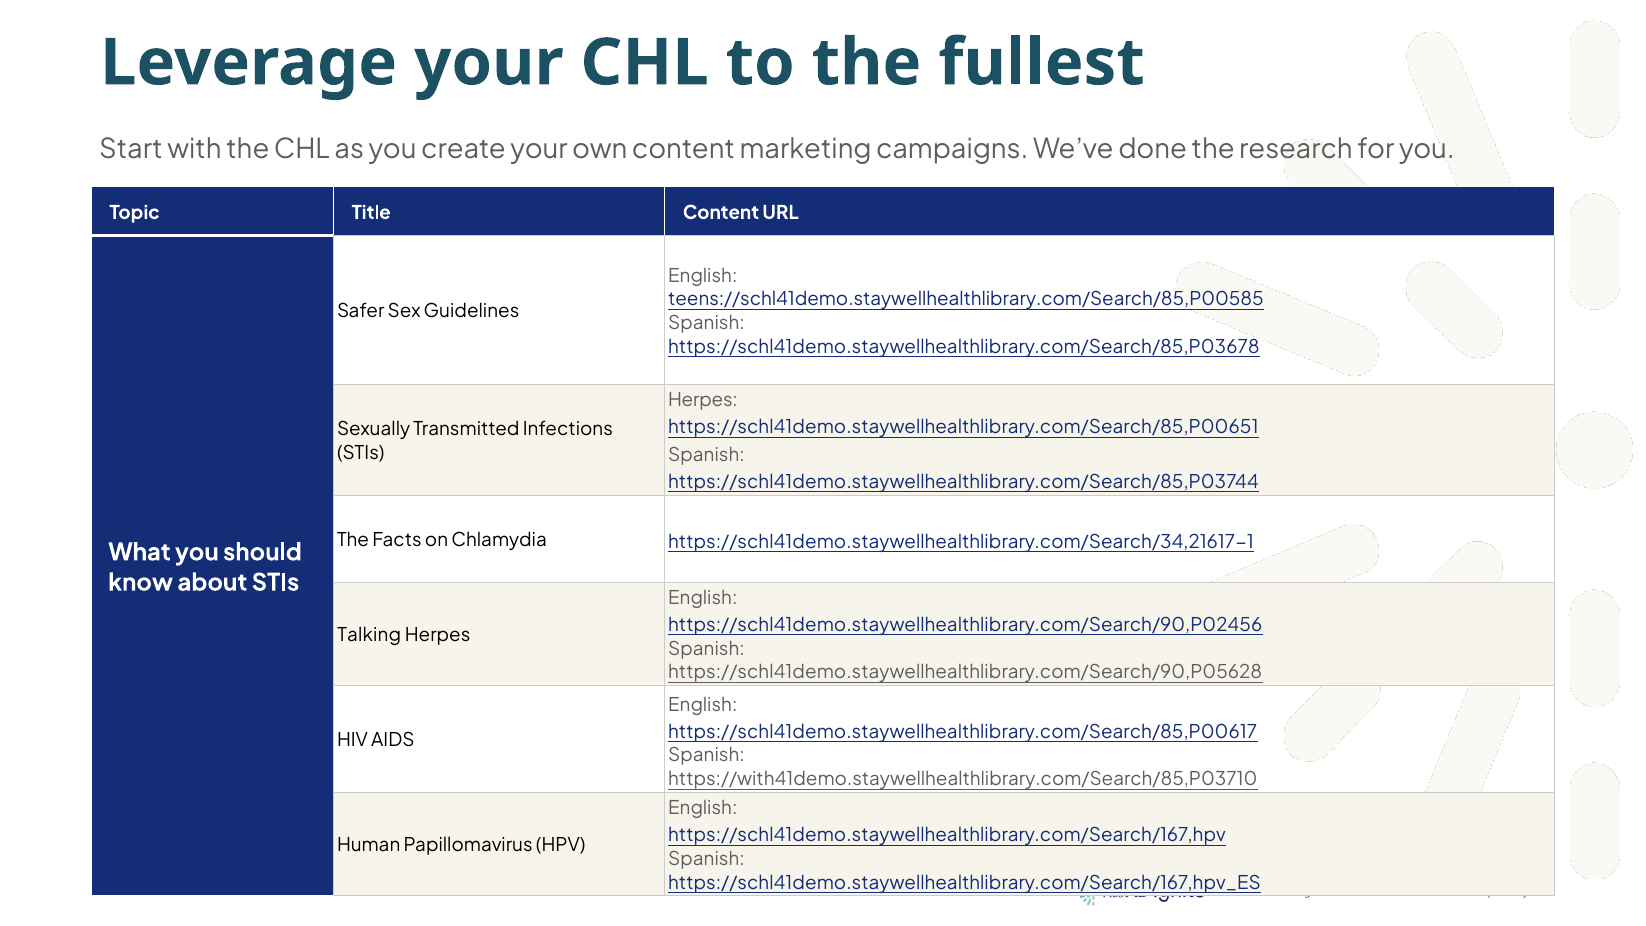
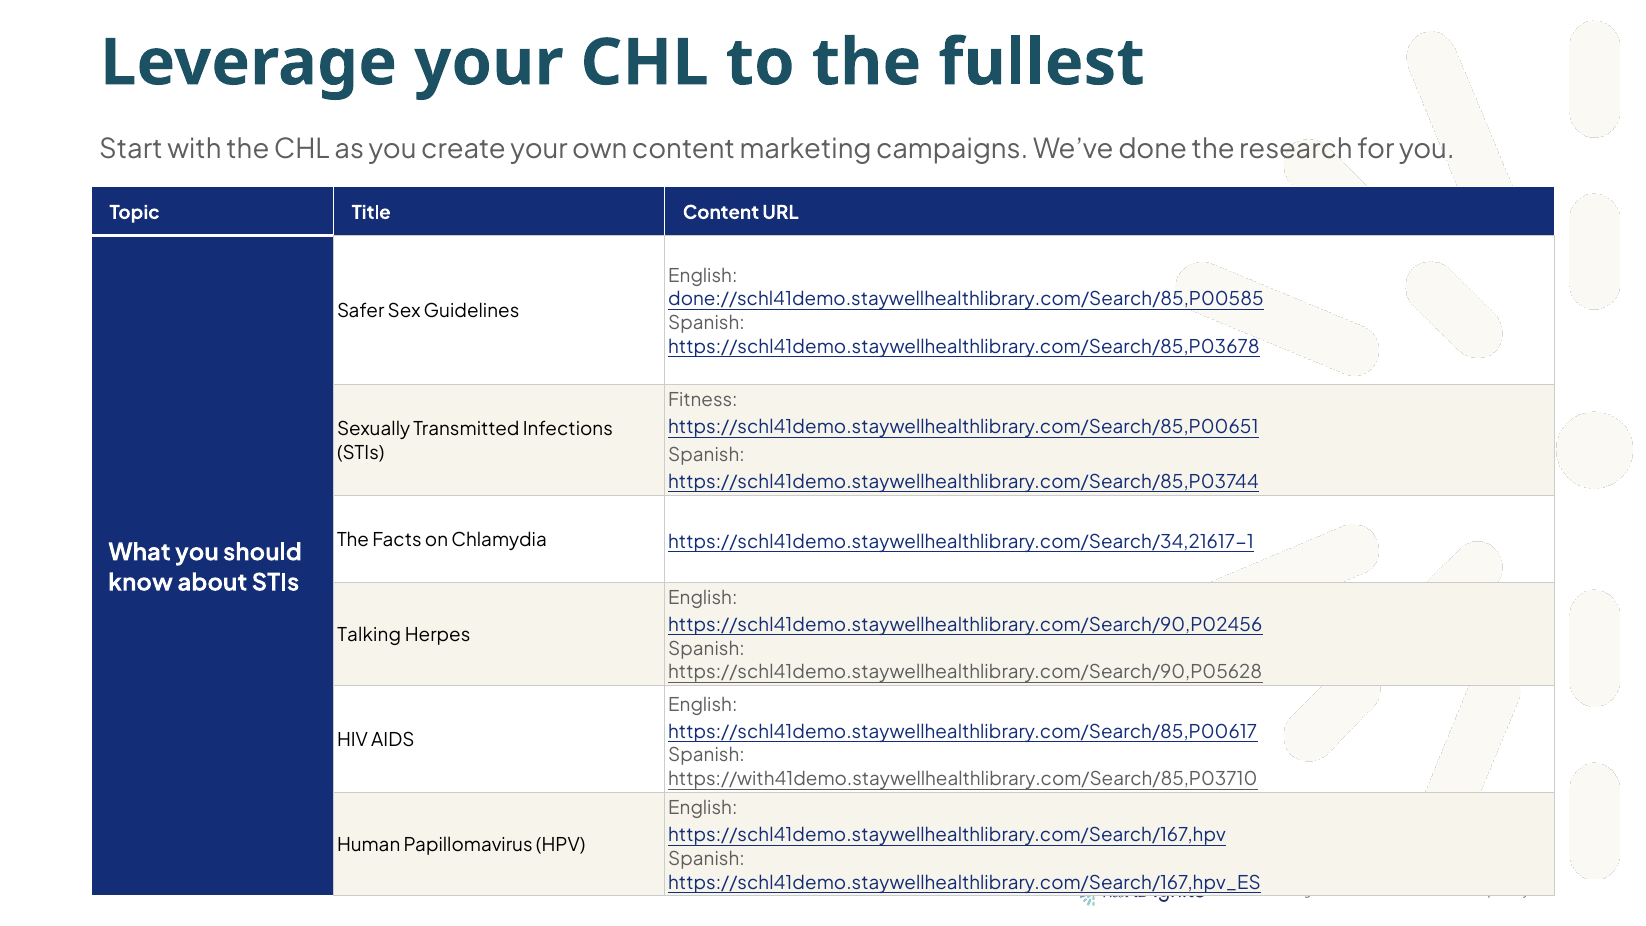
teens://schl41demo.staywellhealthlibrary.com/Search/85,P00585: teens://schl41demo.staywellhealthlibrary.com/Search/85,P00585 -> done://schl41demo.staywellhealthlibrary.com/Search/85,P00585
Herpes at (703, 400): Herpes -> Fitness
